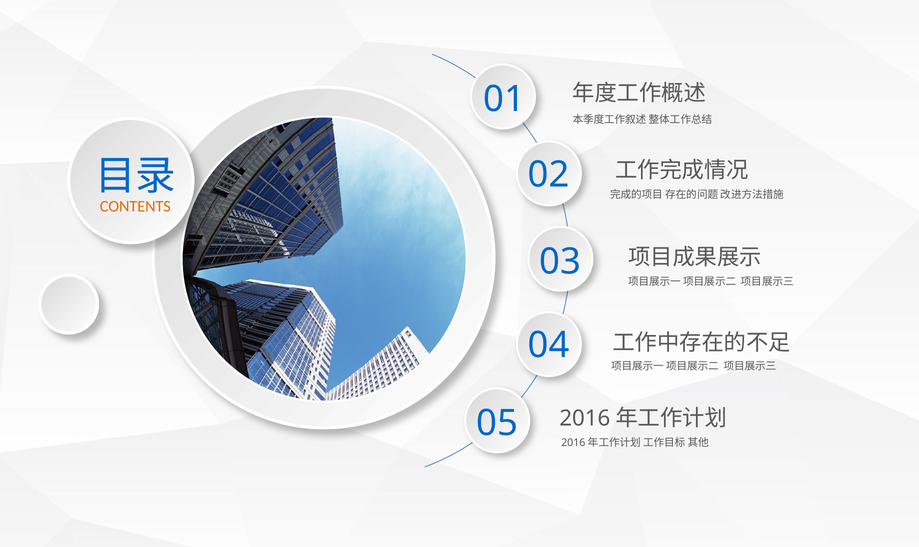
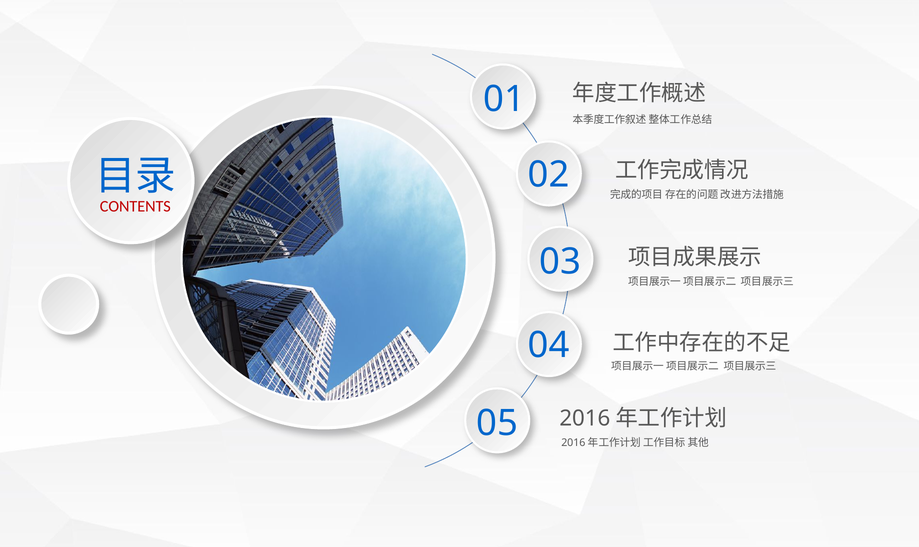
CONTENTS colour: orange -> red
